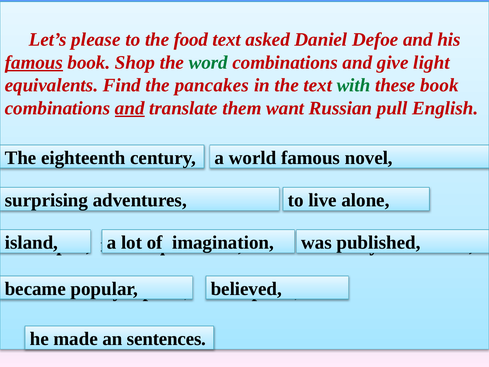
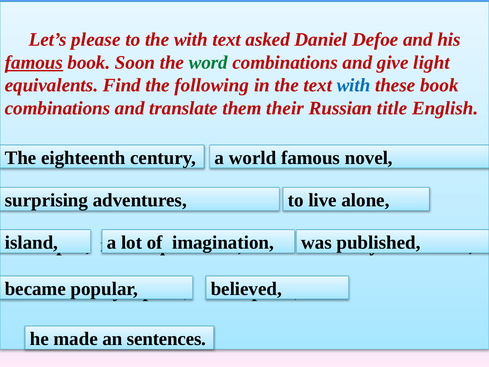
the food: food -> with
Shop: Shop -> Soon
pancakes: pancakes -> following
with at (354, 85) colour: green -> blue
and at (130, 108) underline: present -> none
want: want -> their
pull: pull -> title
